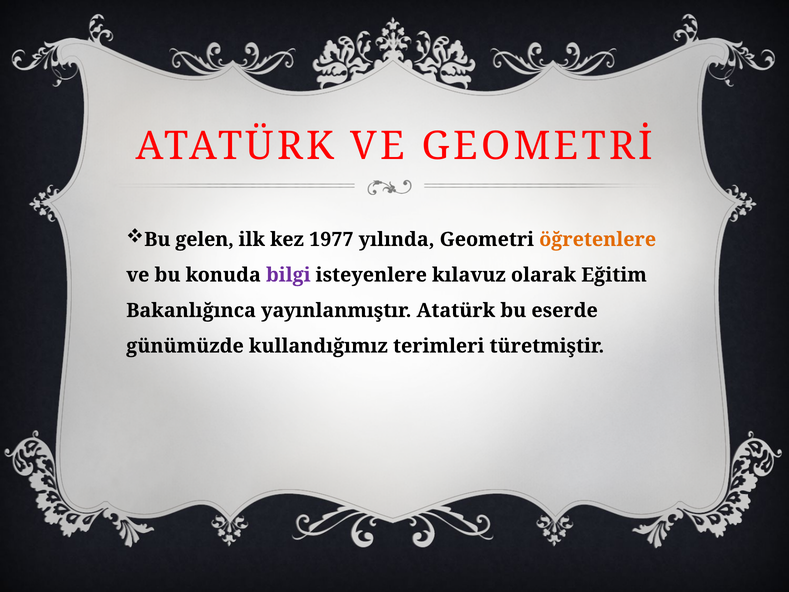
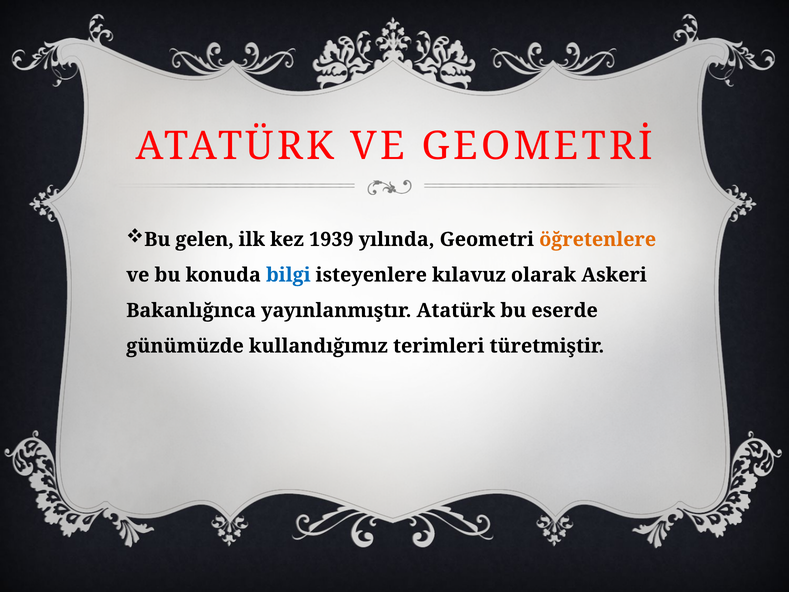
1977: 1977 -> 1939
bilgi colour: purple -> blue
Eğitim: Eğitim -> Askeri
